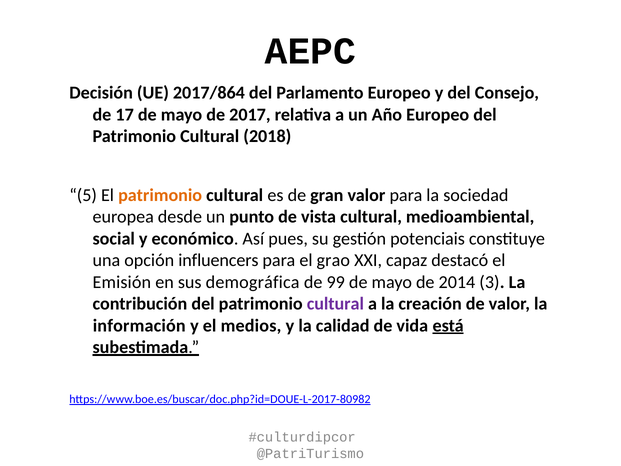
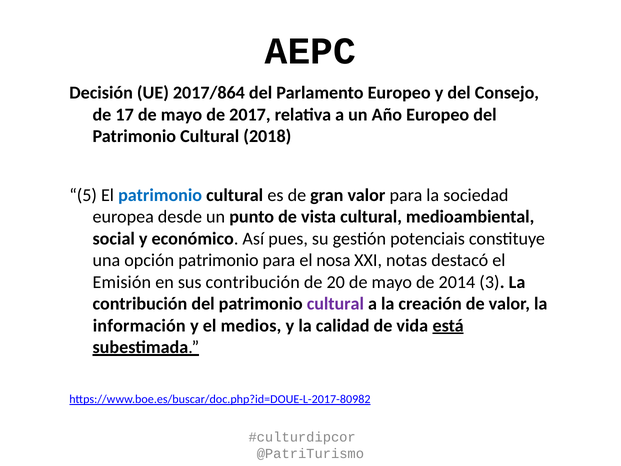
patrimonio at (160, 195) colour: orange -> blue
opción influencers: influencers -> patrimonio
grao: grao -> nosa
capaz: capaz -> notas
sus demográfica: demográfica -> contribución
99: 99 -> 20
